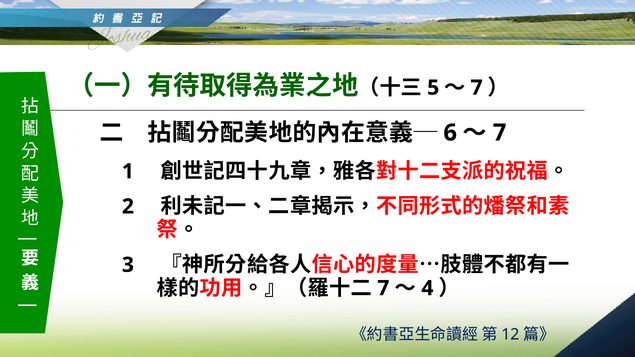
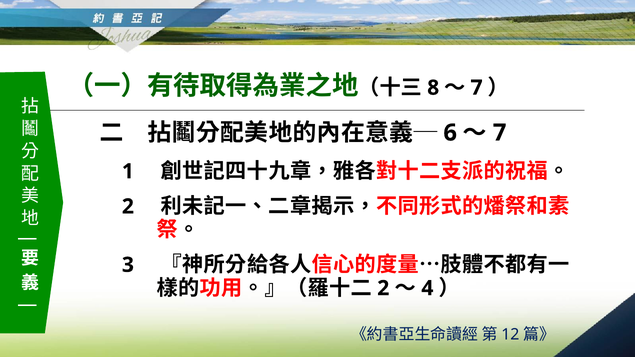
5: 5 -> 8
7 at (383, 288): 7 -> 2
